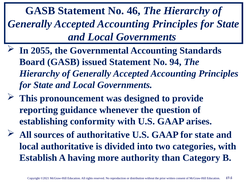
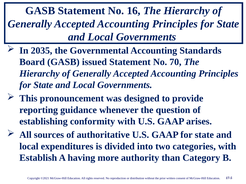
46: 46 -> 16
2055: 2055 -> 2035
94: 94 -> 70
local authoritative: authoritative -> expenditures
